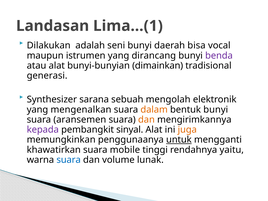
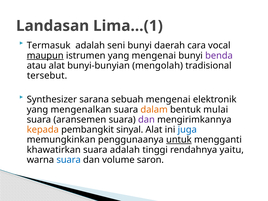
Dilakukan: Dilakukan -> Termasuk
bisa: bisa -> cara
maupun underline: none -> present
yang dirancang: dirancang -> mengenai
dimainkan: dimainkan -> mengolah
generasi: generasi -> tersebut
sebuah mengolah: mengolah -> mengenai
bentuk bunyi: bunyi -> mulai
dan at (146, 120) colour: orange -> purple
kepada colour: purple -> orange
juga colour: orange -> blue
suara mobile: mobile -> adalah
lunak: lunak -> saron
